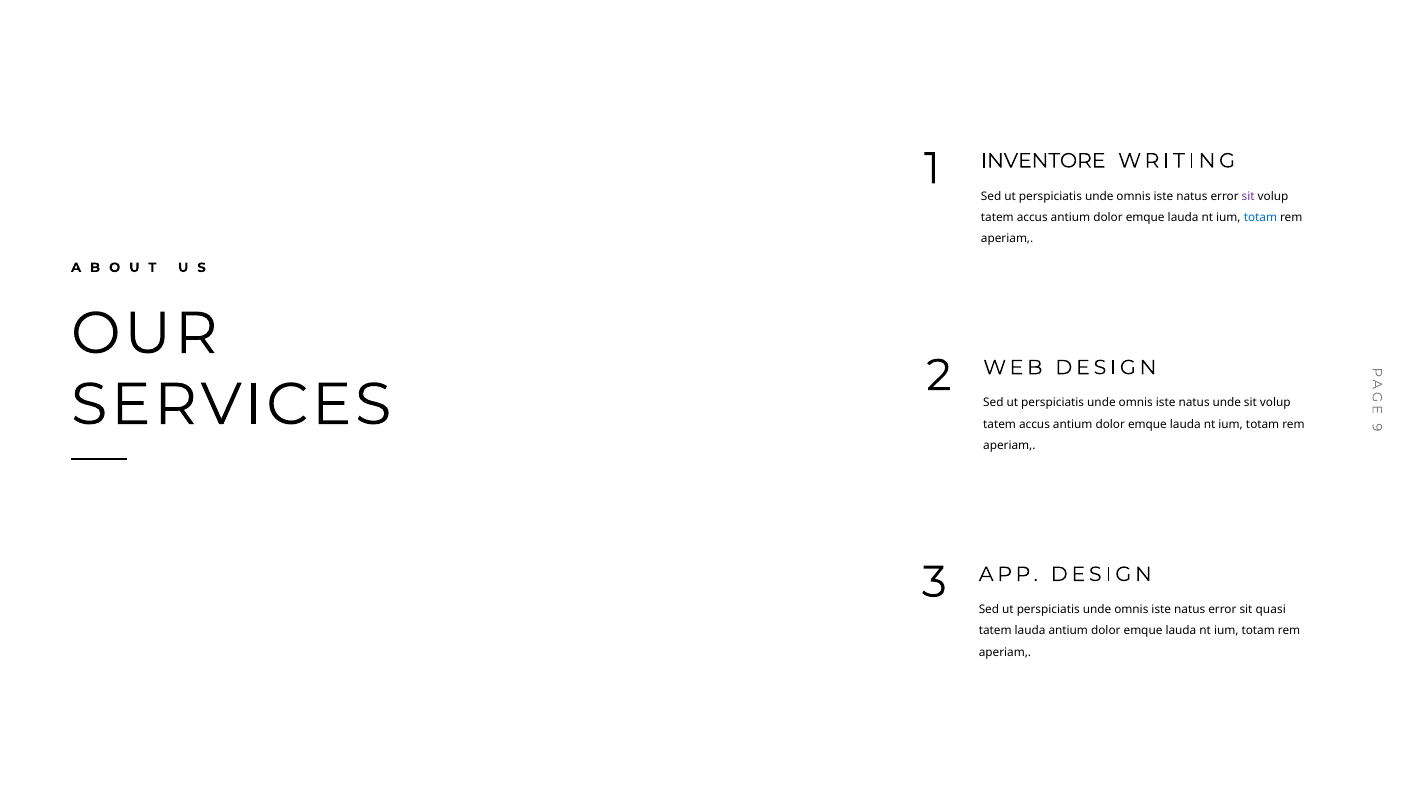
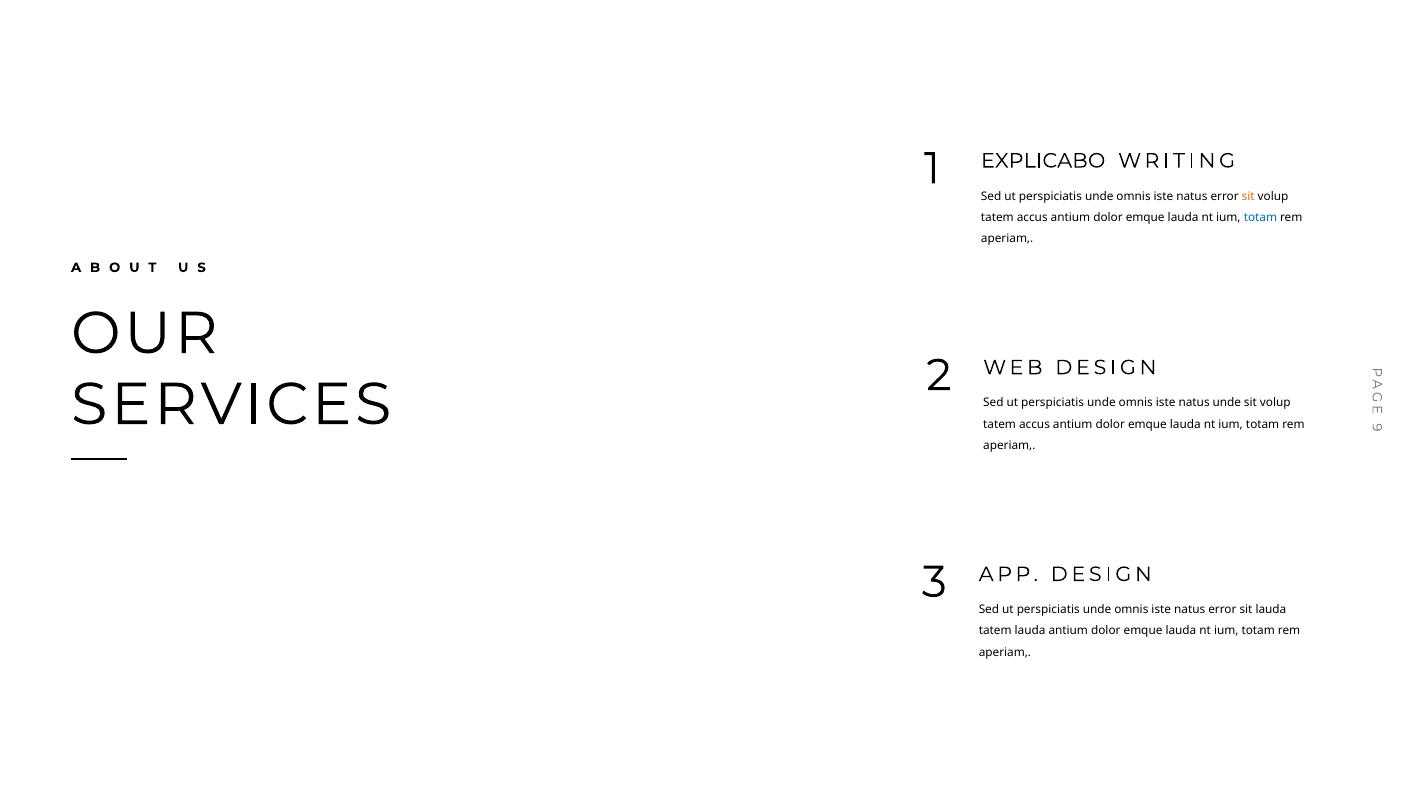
INVENTORE: INVENTORE -> EXPLICABO
sit at (1248, 196) colour: purple -> orange
sit quasi: quasi -> lauda
